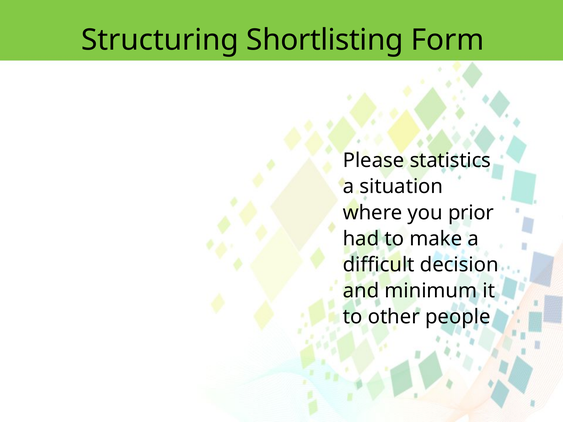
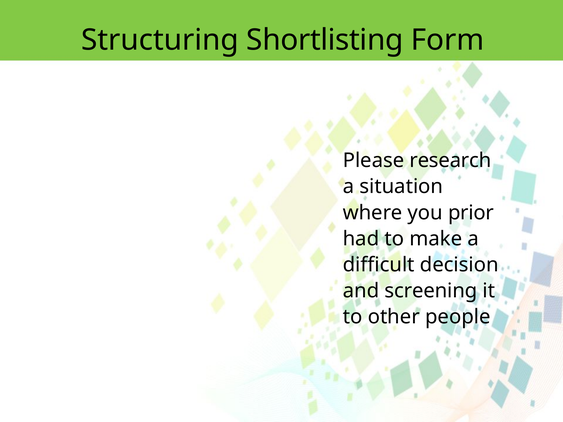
statistics: statistics -> research
minimum: minimum -> screening
